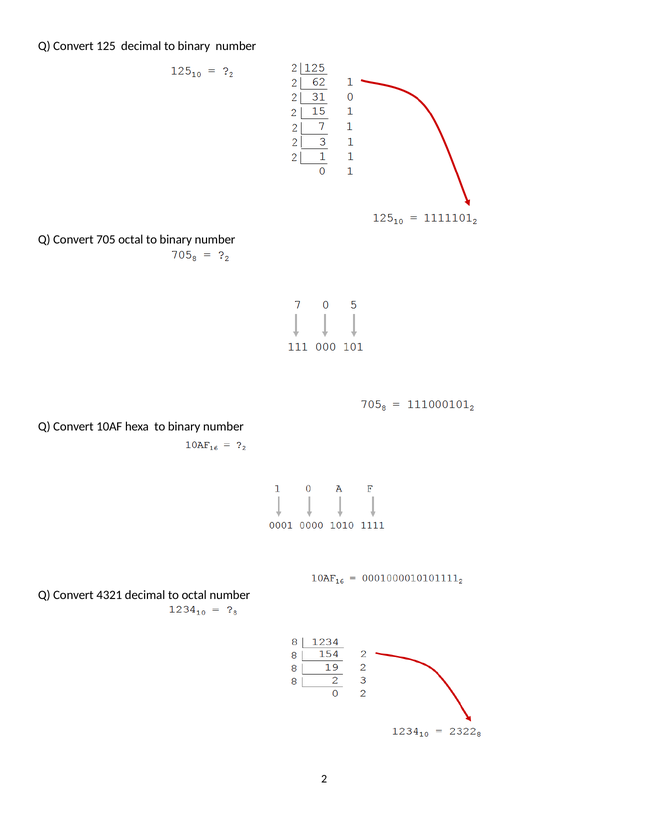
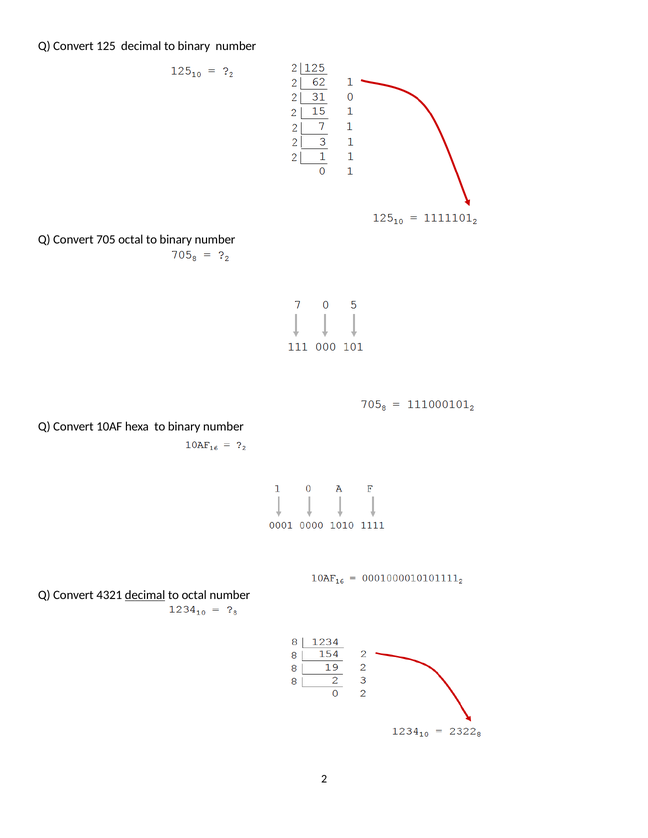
decimal at (145, 596) underline: none -> present
